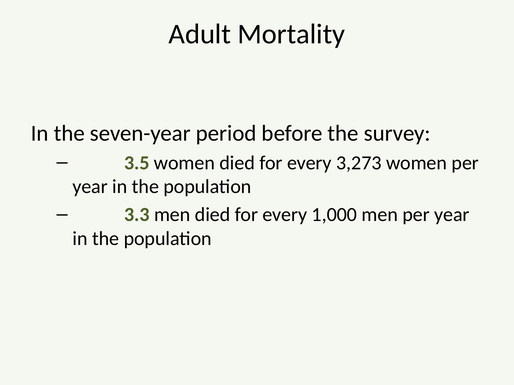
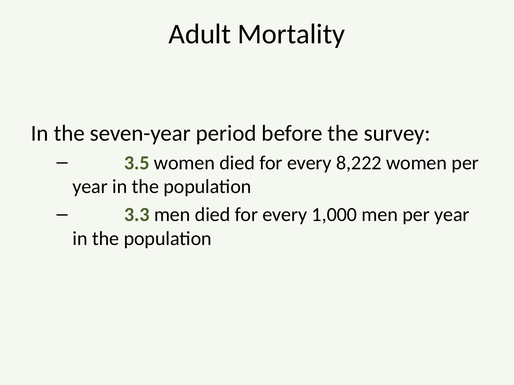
3,273: 3,273 -> 8,222
